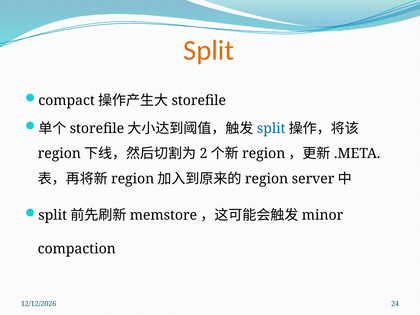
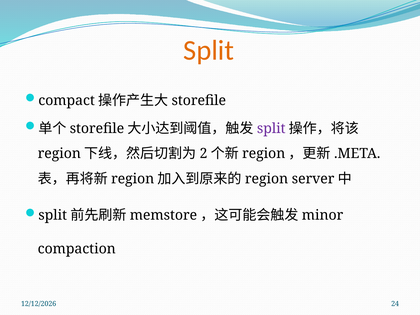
split at (271, 128) colour: blue -> purple
